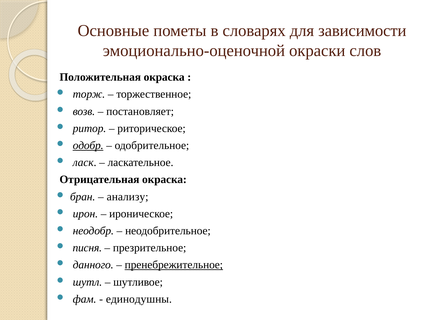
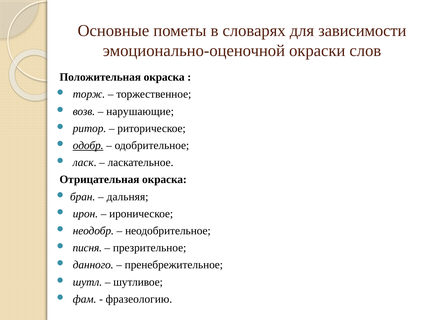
постановляет: постановляет -> нарушающие
анализу: анализу -> дальняя
пренебрежительное underline: present -> none
единодушны: единодушны -> фразеологию
